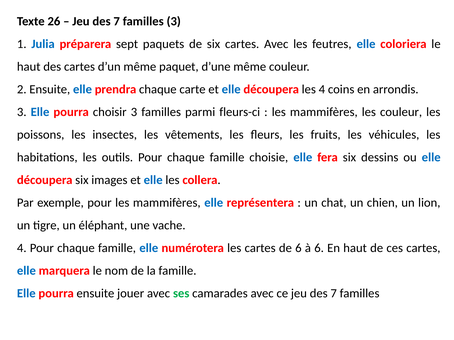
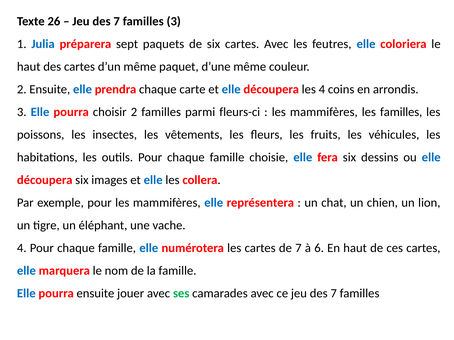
choisir 3: 3 -> 2
les couleur: couleur -> familles
de 6: 6 -> 7
